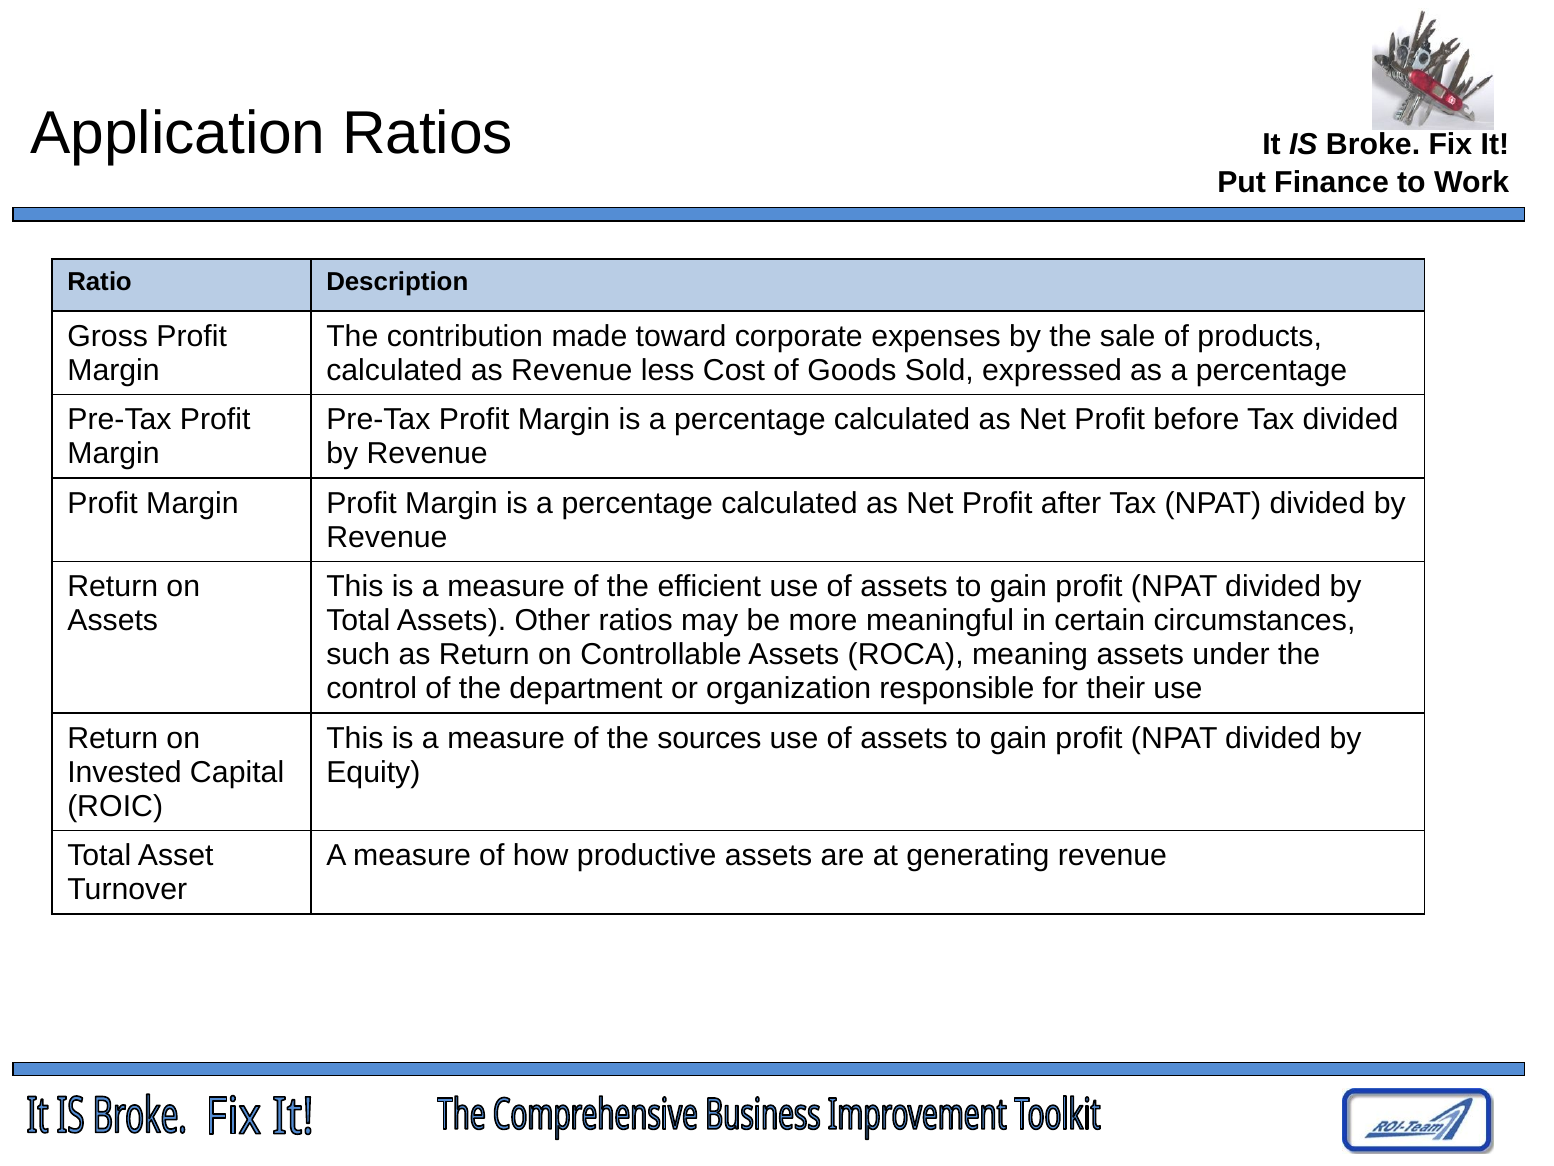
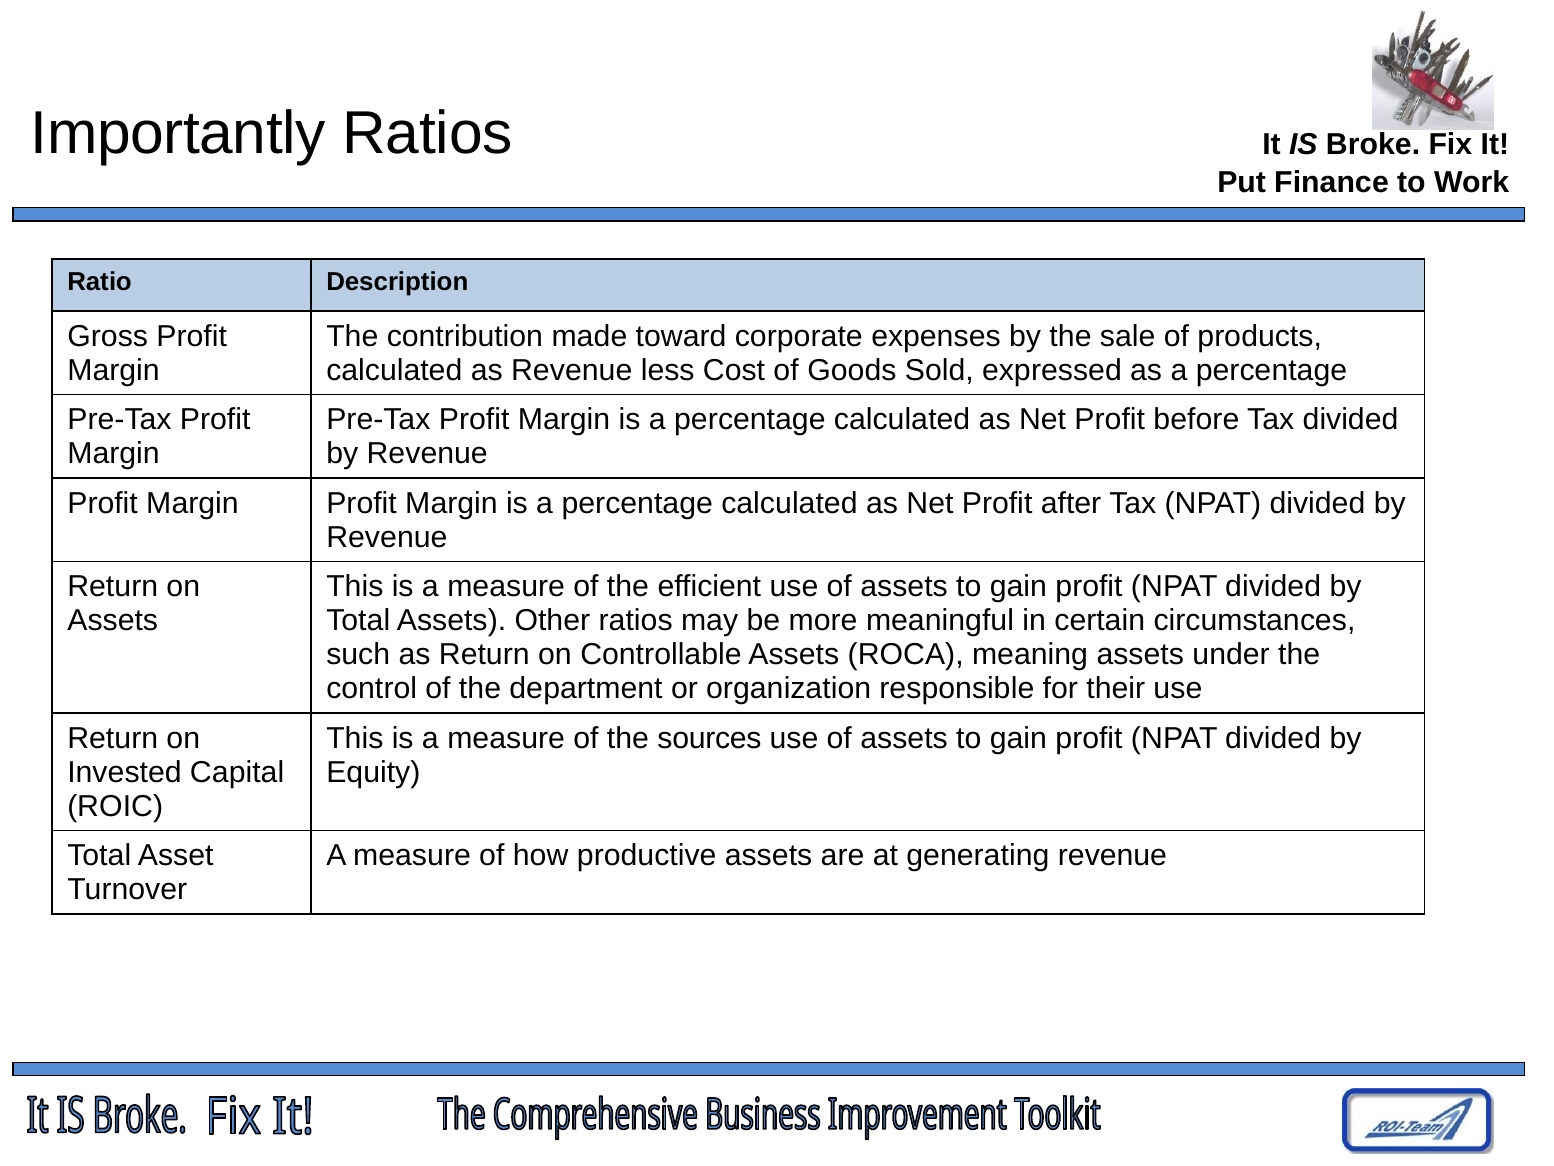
Application: Application -> Importantly
